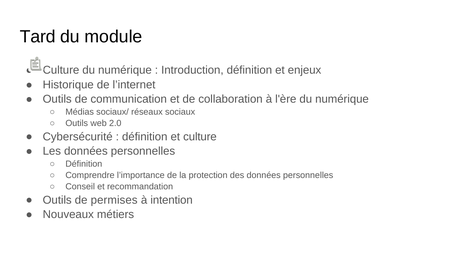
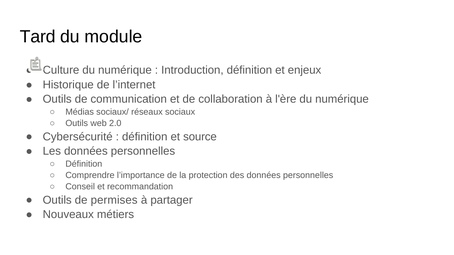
et culture: culture -> source
intention: intention -> partager
